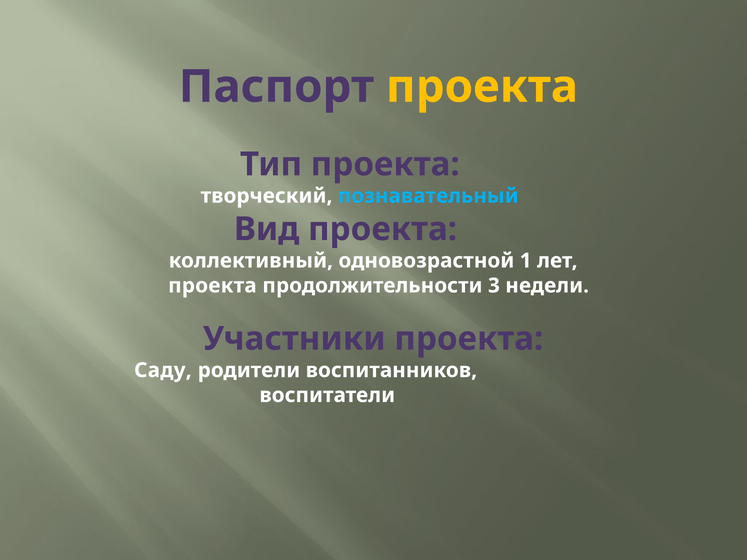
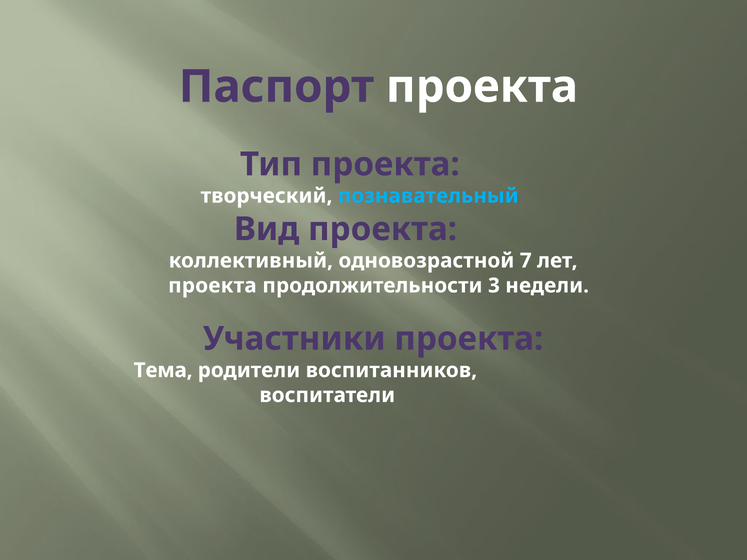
проекта at (482, 87) colour: yellow -> white
1: 1 -> 7
Саду: Саду -> Тема
